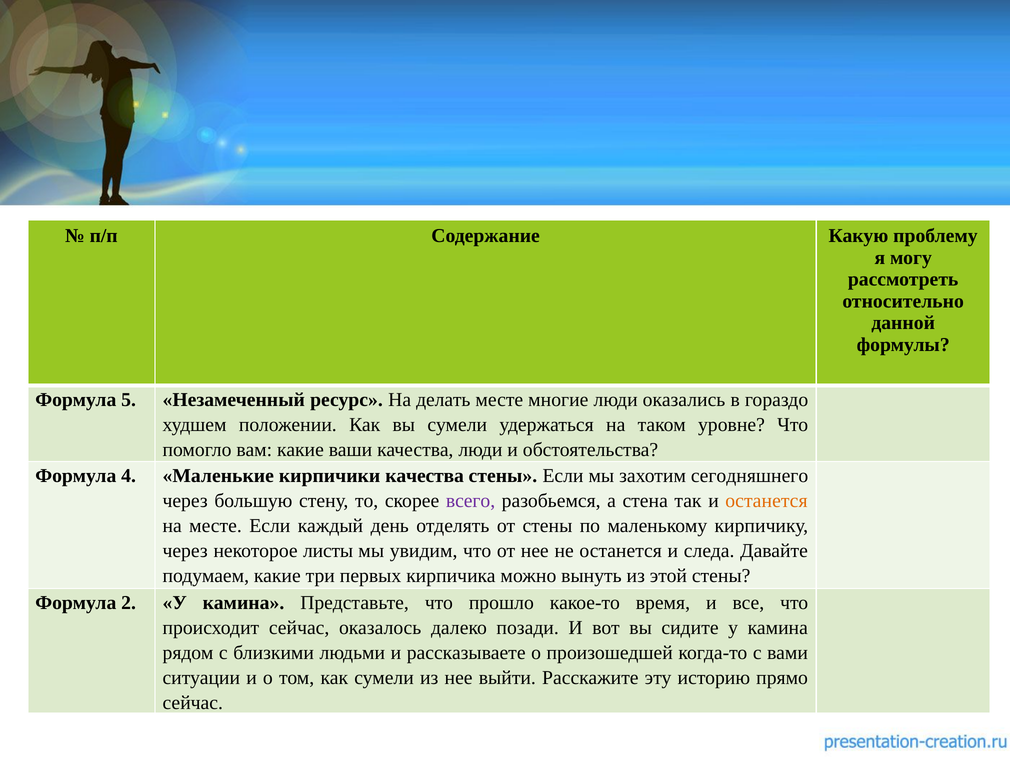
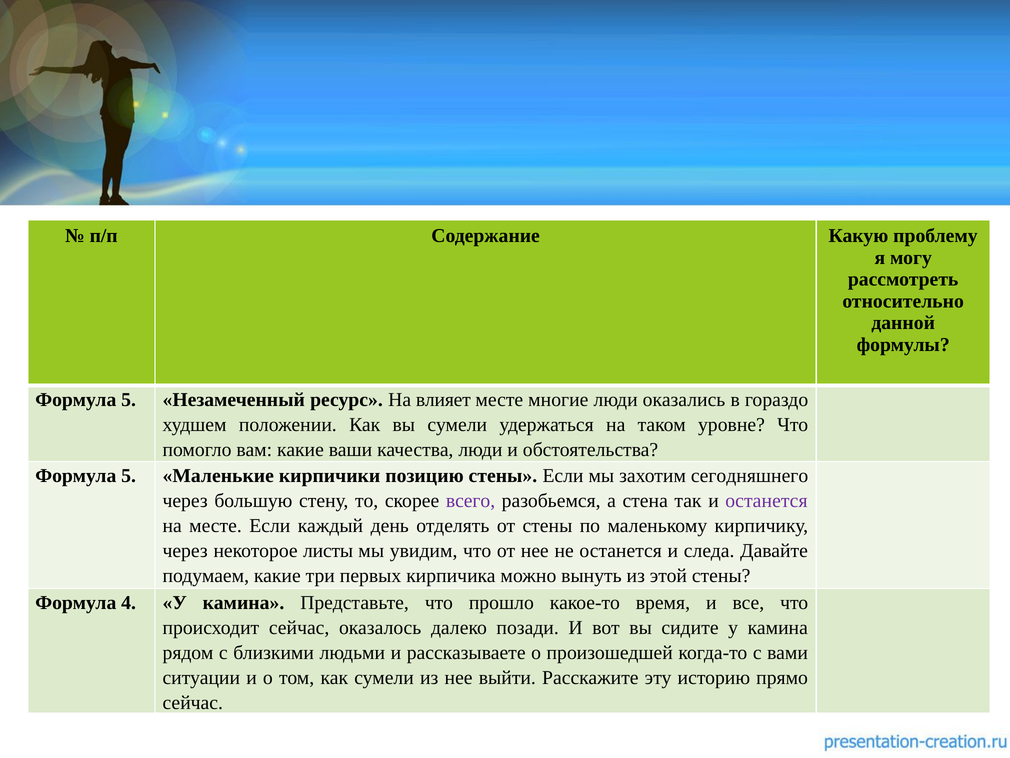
делать: делать -> влияет
4 at (129, 476): 4 -> 5
кирпичики качества: качества -> позицию
останется at (766, 500) colour: orange -> purple
2: 2 -> 4
